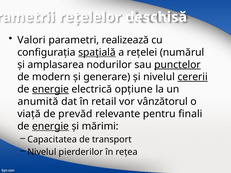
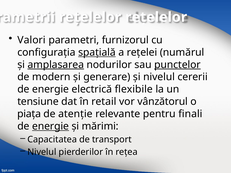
reţelelor deschisă: deschisă -> reţelelor
realizează: realizează -> furnizorul
amplasarea underline: none -> present
cererii underline: present -> none
energie at (51, 89) underline: present -> none
opţiune: opţiune -> flexibile
anumită: anumită -> tensiune
viaţă: viaţă -> piaţa
prevăd: prevăd -> atenţie
